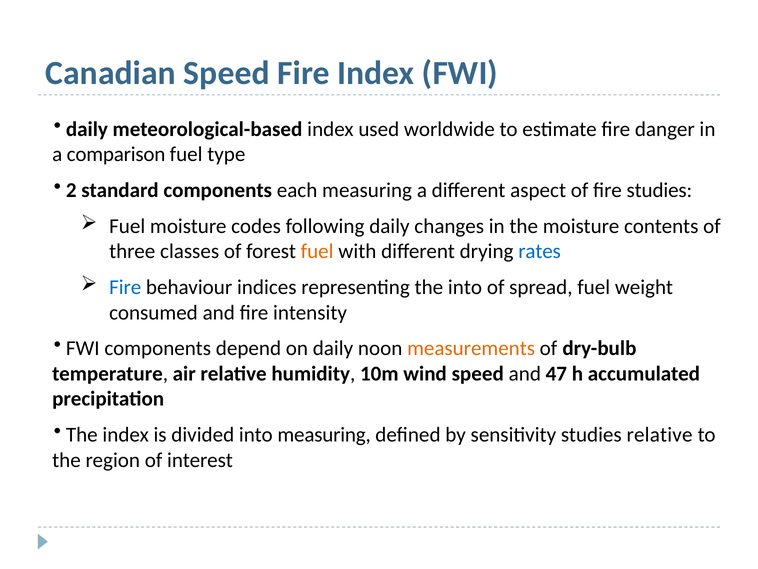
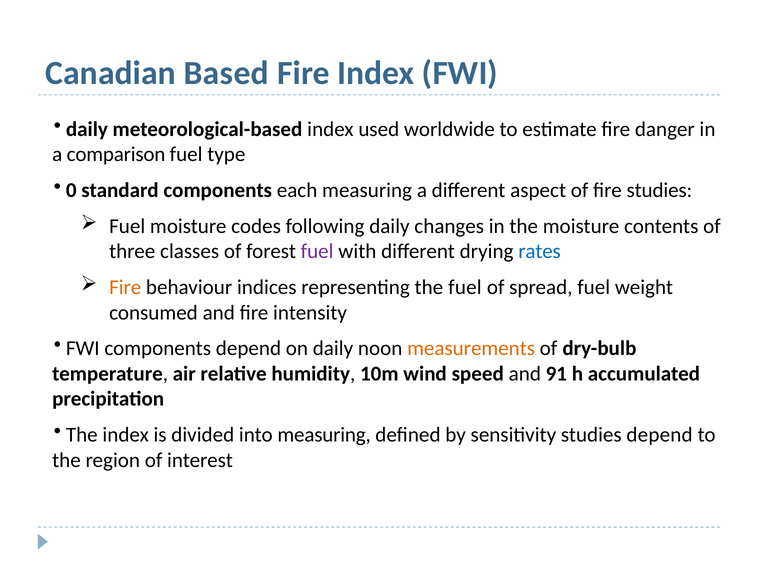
Canadian Speed: Speed -> Based
2: 2 -> 0
fuel at (317, 251) colour: orange -> purple
Fire at (125, 287) colour: blue -> orange
the into: into -> fuel
47: 47 -> 91
studies relative: relative -> depend
